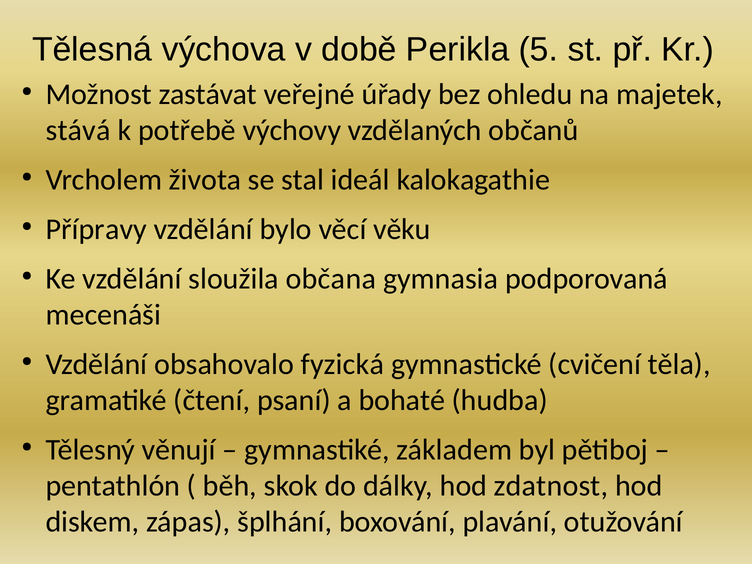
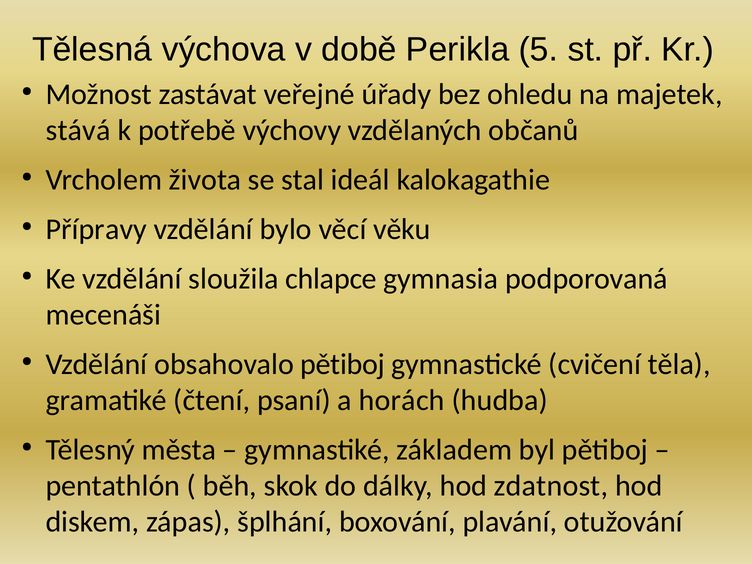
občana: občana -> chlapce
obsahovalo fyzická: fyzická -> pětiboj
bohaté: bohaté -> horách
věnují: věnují -> města
